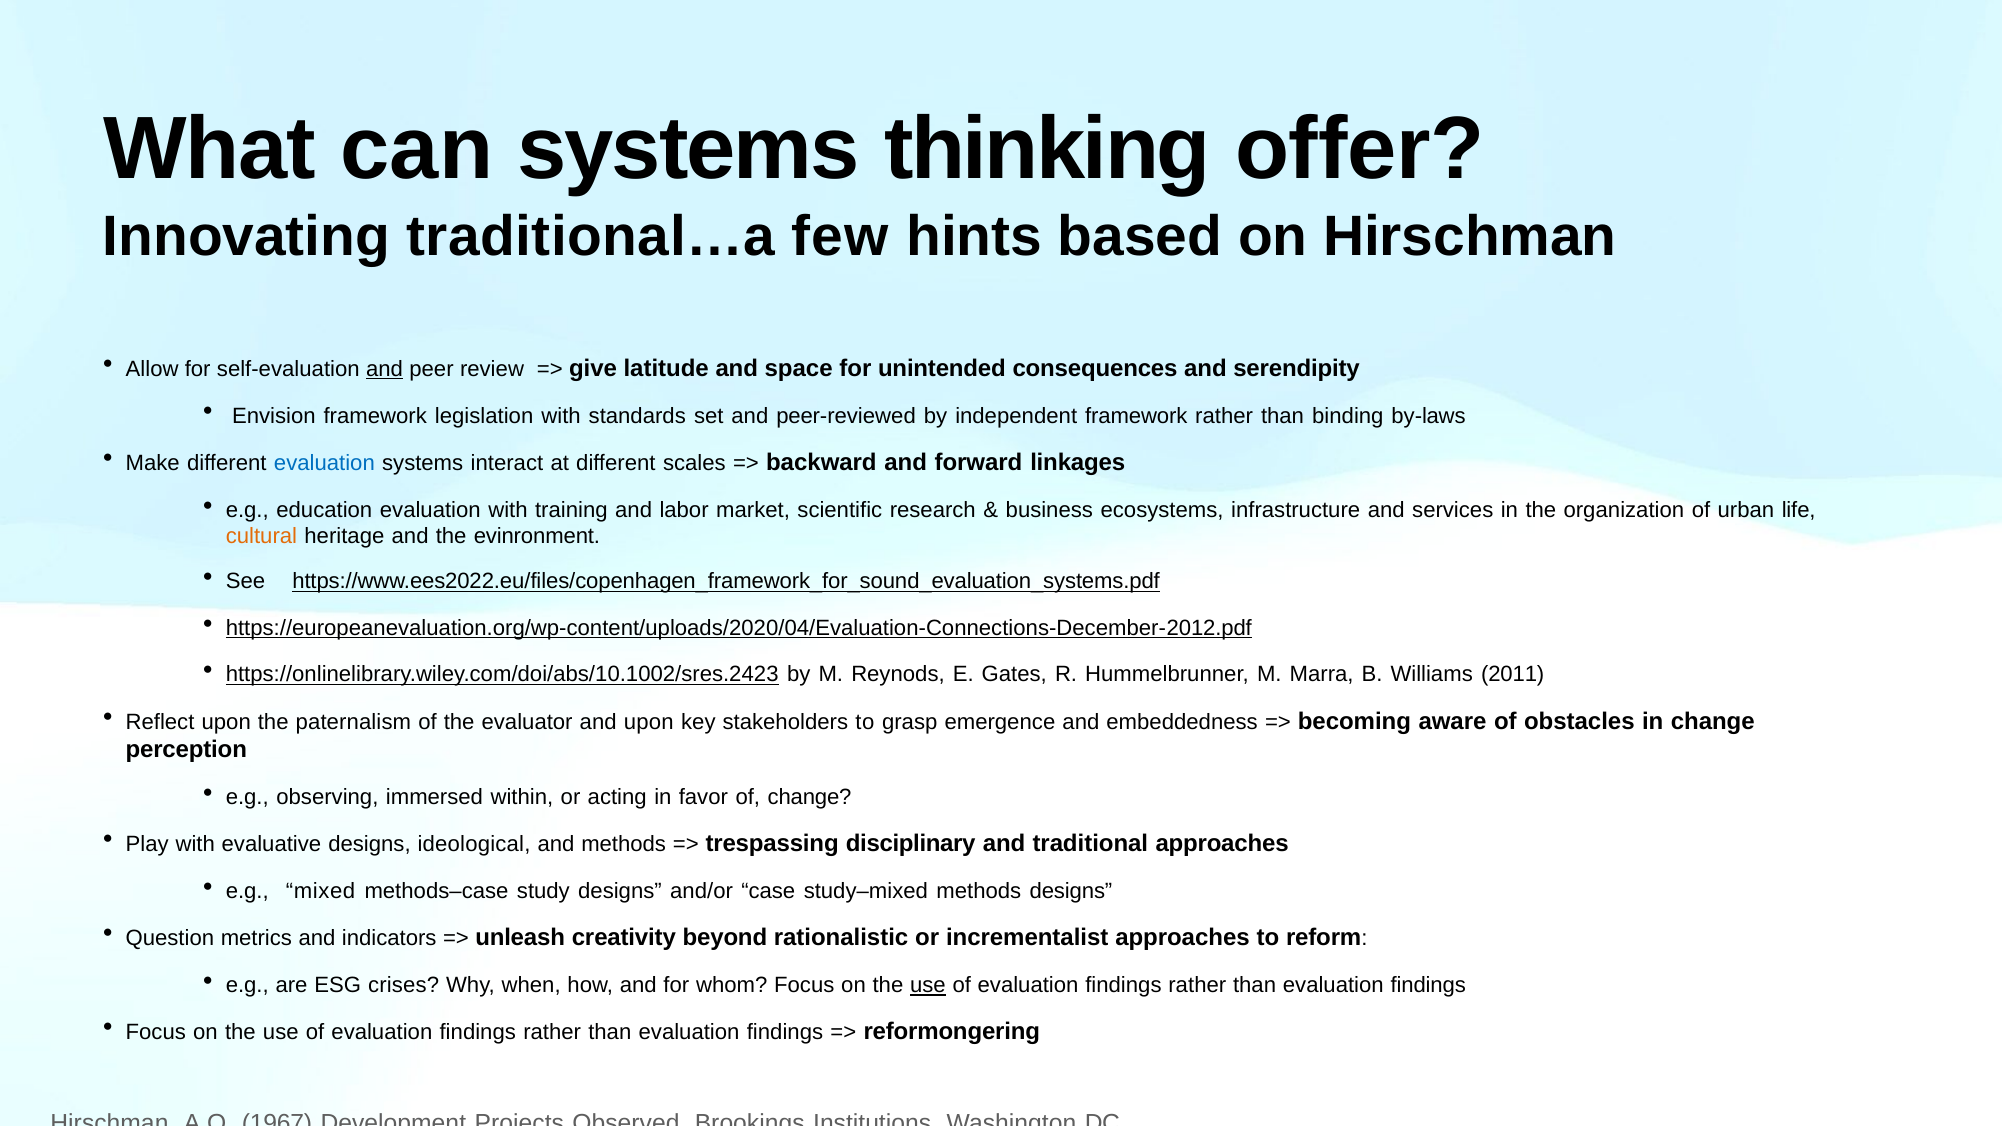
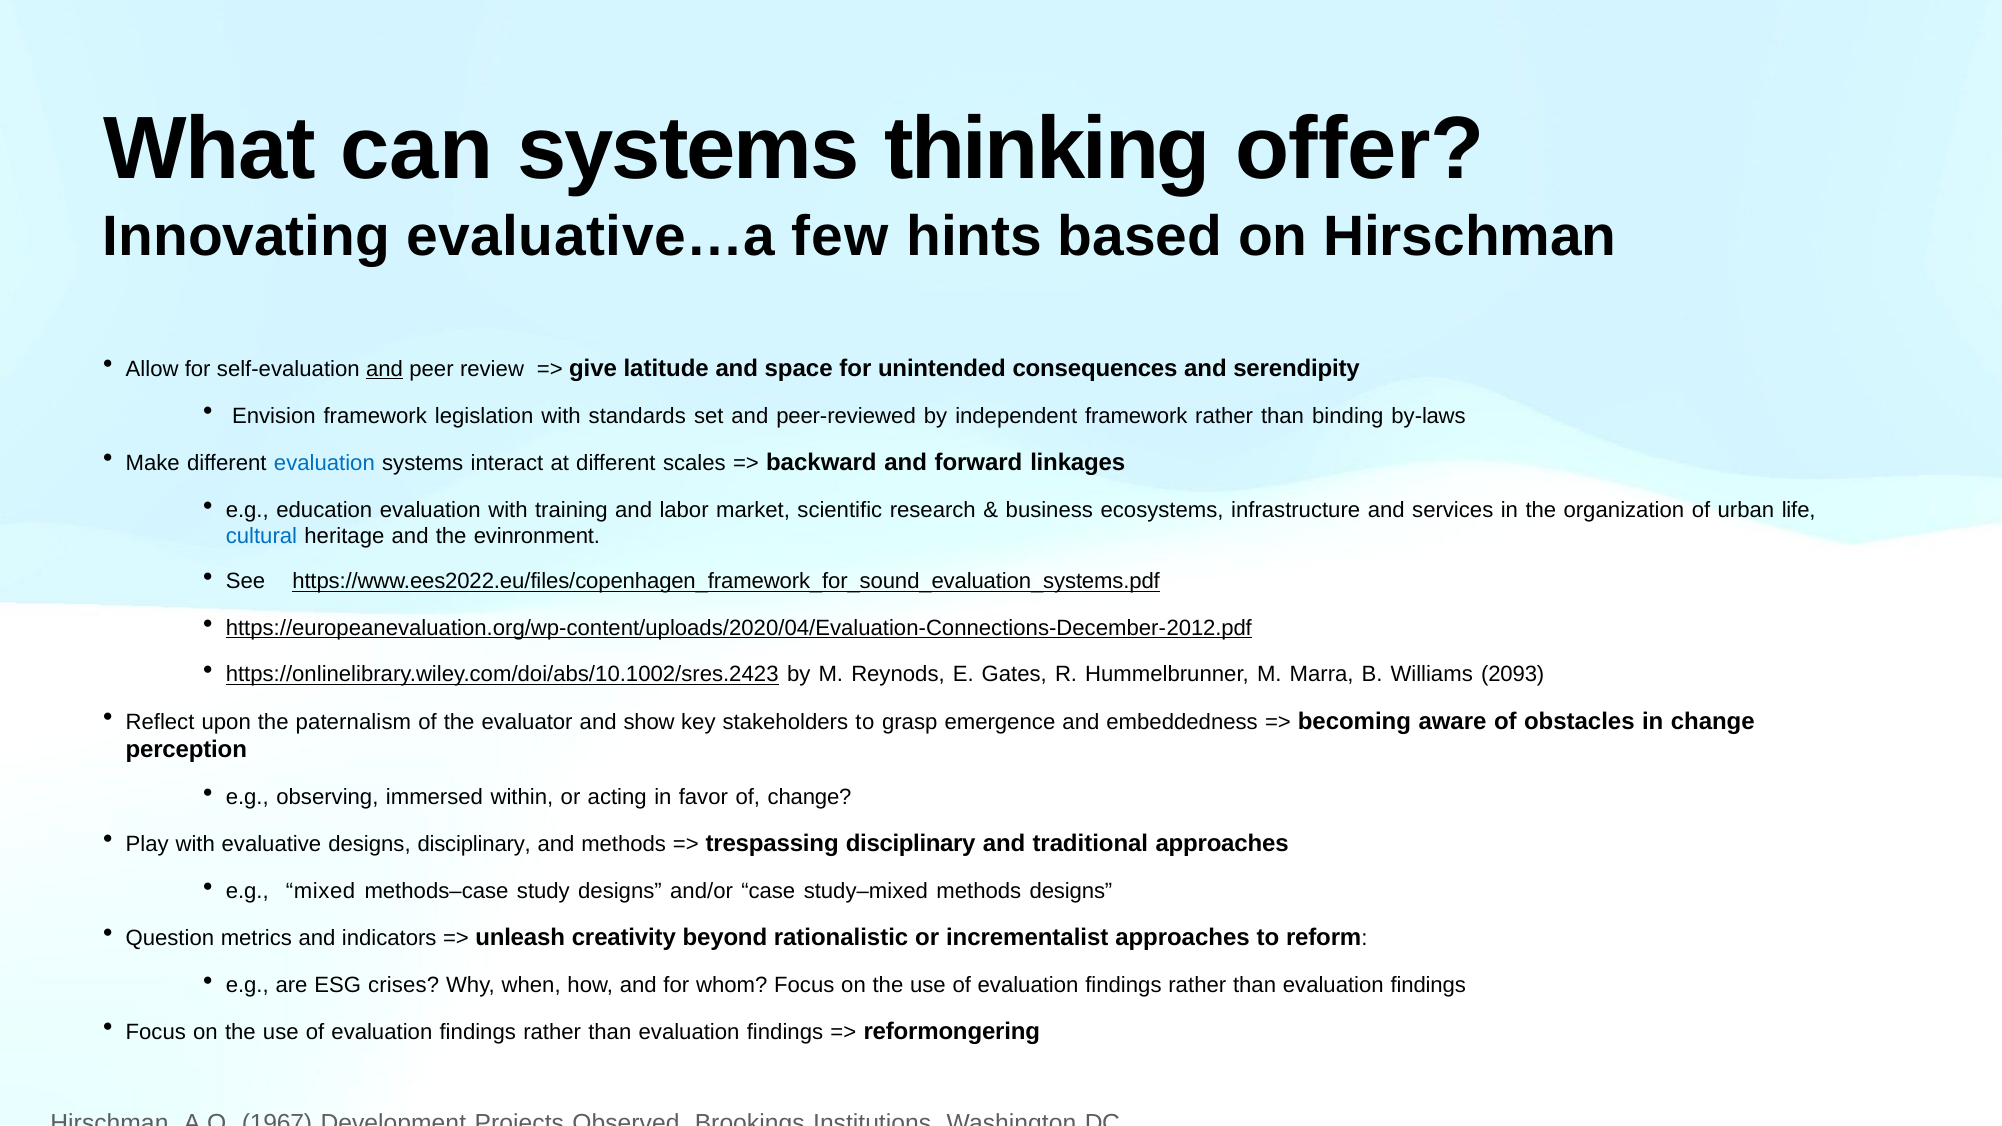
traditional…a: traditional…a -> evaluative…a
cultural colour: orange -> blue
2011: 2011 -> 2093
and upon: upon -> show
designs ideological: ideological -> disciplinary
use at (928, 986) underline: present -> none
